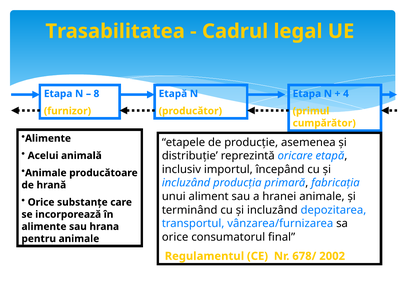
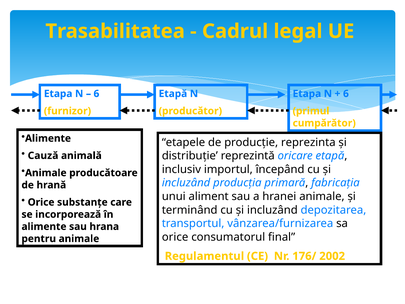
8 at (96, 94): 8 -> 6
4 at (346, 94): 4 -> 6
asemenea: asemenea -> reprezinta
Acelui: Acelui -> Cauză
678/: 678/ -> 176/
